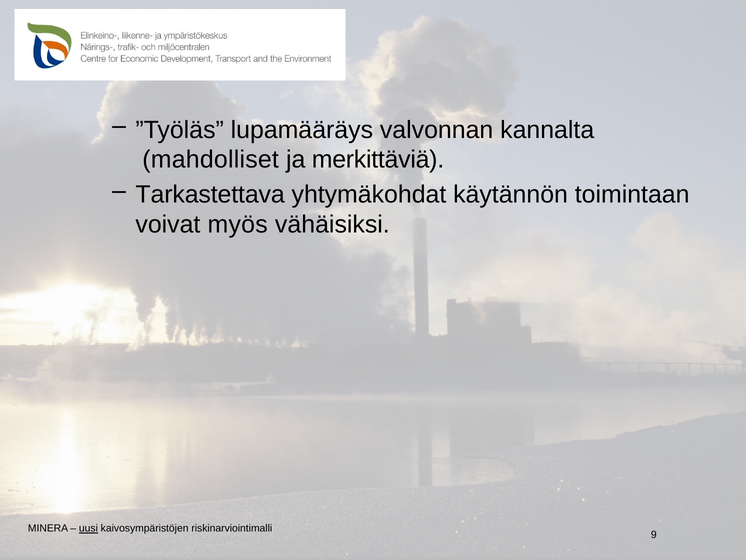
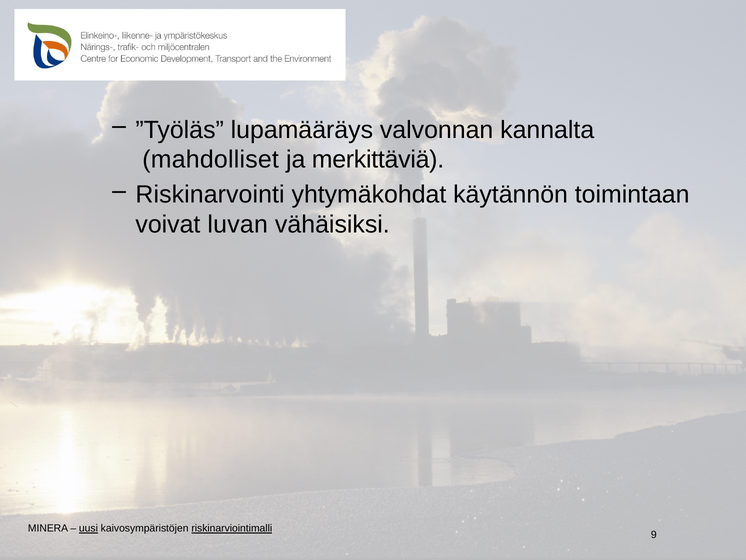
Tarkastettava: Tarkastettava -> Riskinarvointi
myös: myös -> luvan
riskinarviointimalli underline: none -> present
